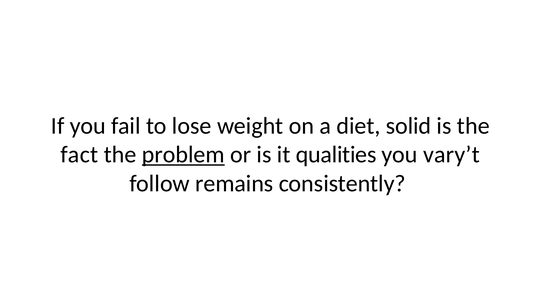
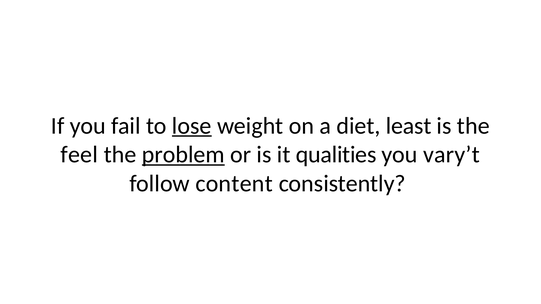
lose underline: none -> present
solid: solid -> least
fact: fact -> feel
remains: remains -> content
